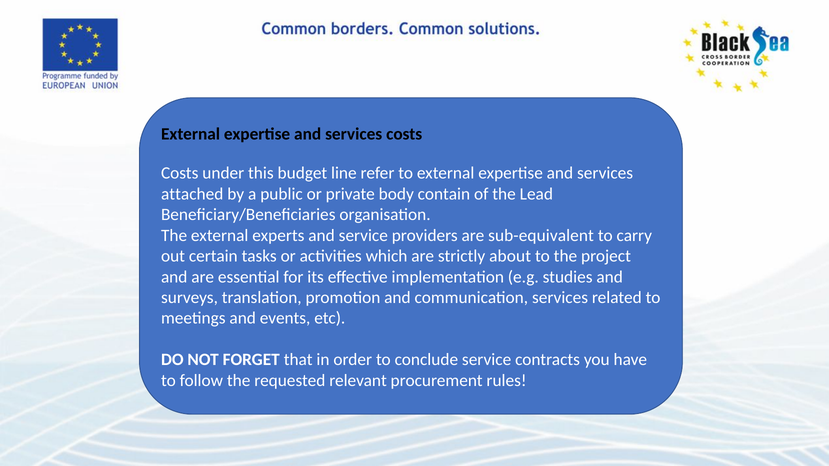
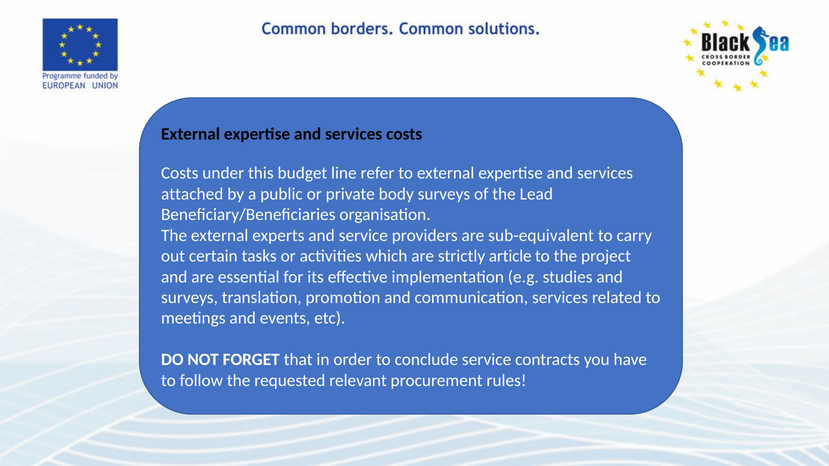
body contain: contain -> surveys
about: about -> article
